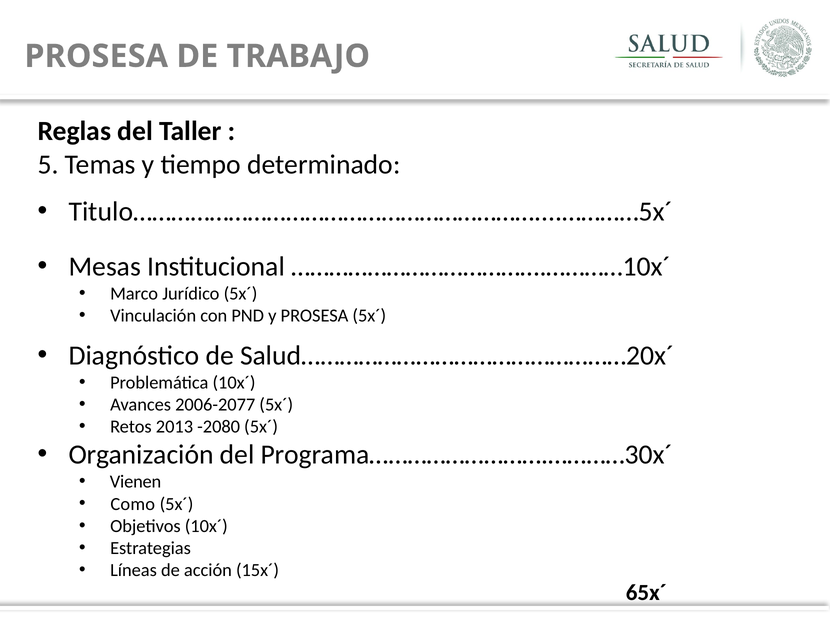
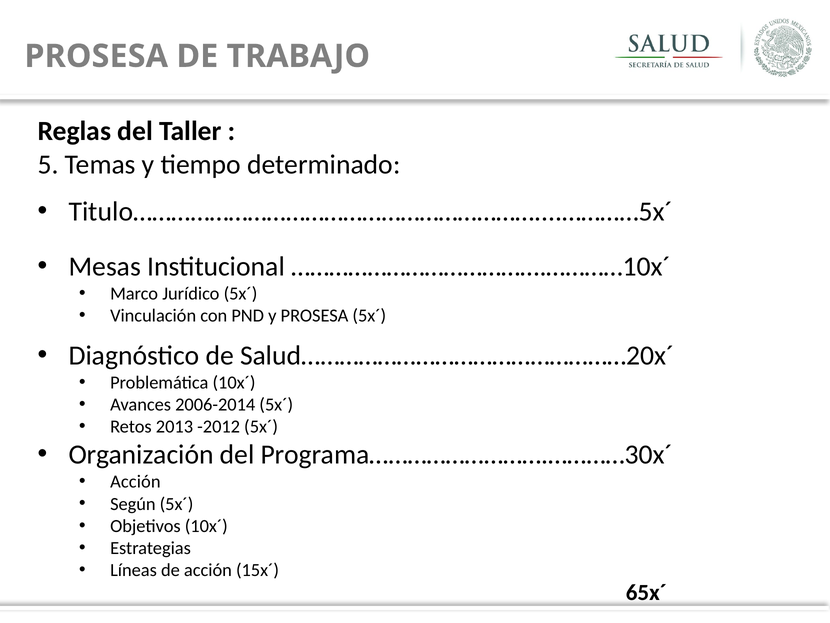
2006-2077: 2006-2077 -> 2006-2014
-2080: -2080 -> -2012
Vienen at (136, 481): Vienen -> Acción
Como: Como -> Según
